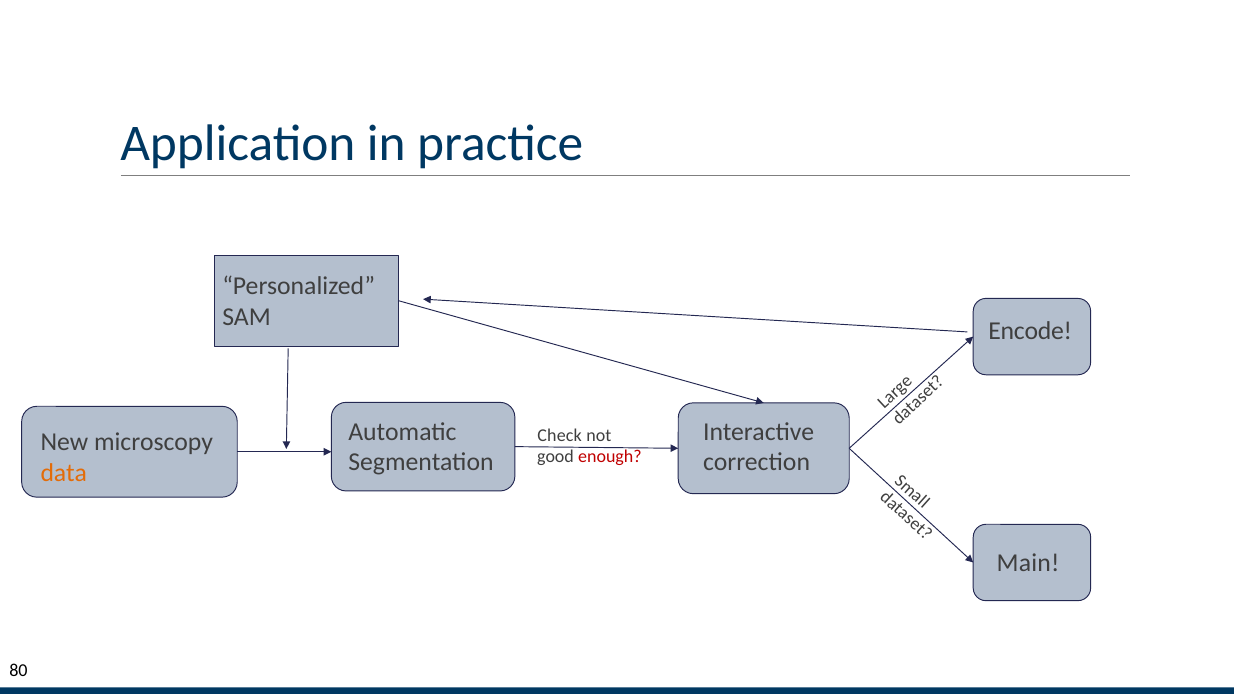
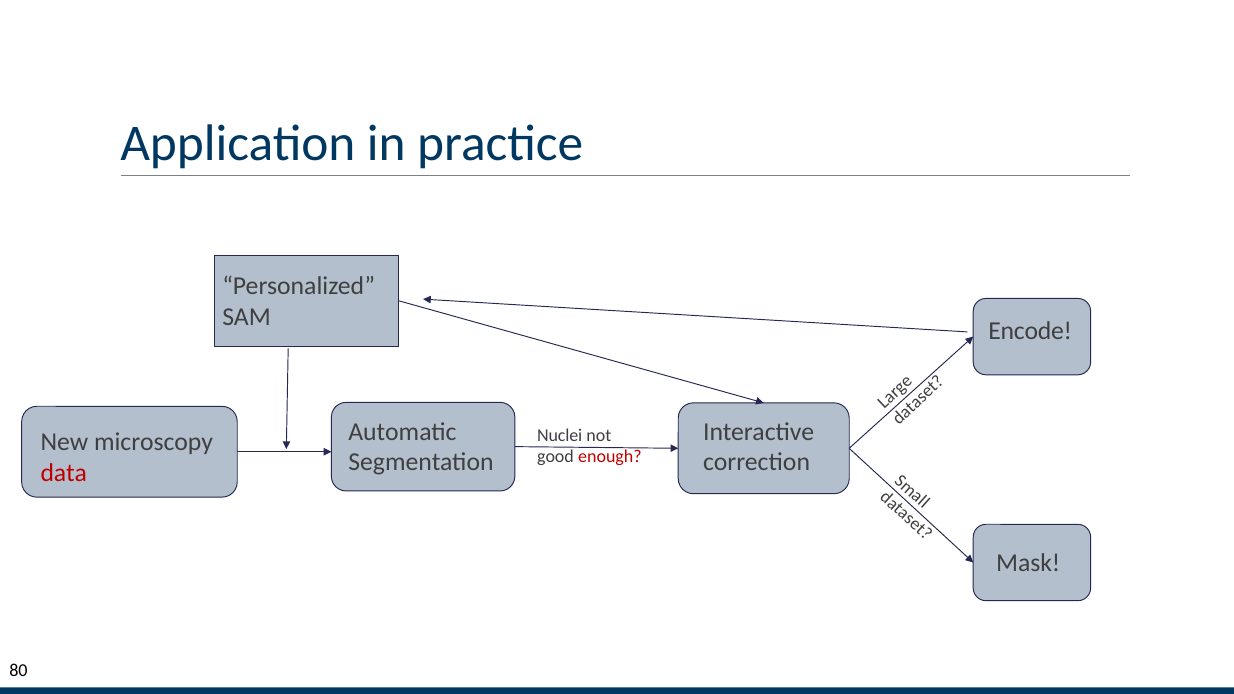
Check: Check -> Nuclei
data colour: orange -> red
Main: Main -> Mask
